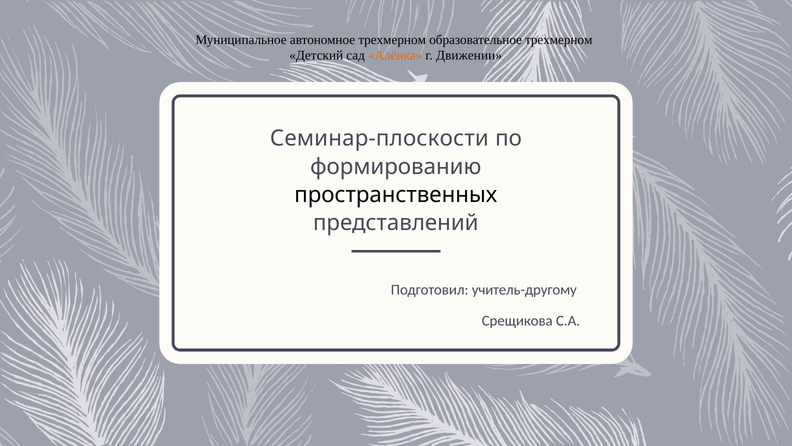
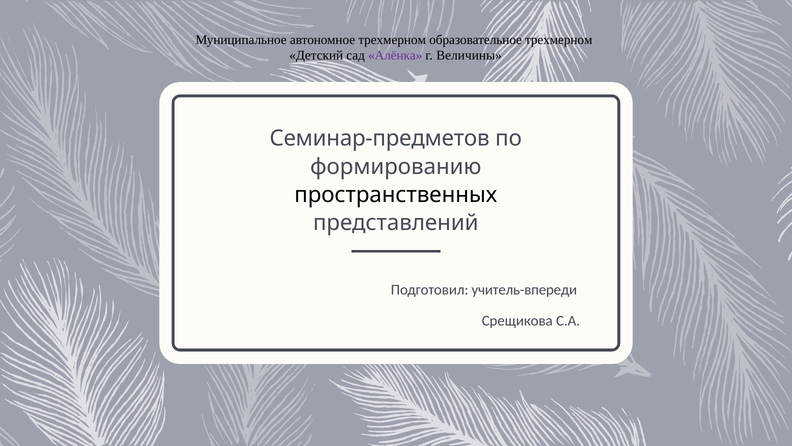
Алёнка colour: orange -> purple
Движении: Движении -> Величины
Семинар-плоскости: Семинар-плоскости -> Семинар-предметов
учитель-другому: учитель-другому -> учитель-впереди
